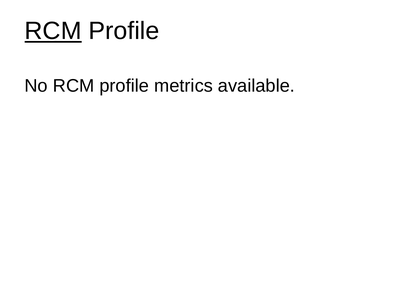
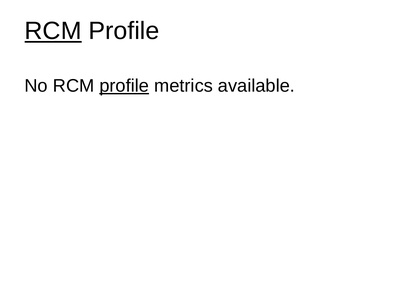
profile at (124, 86) underline: none -> present
